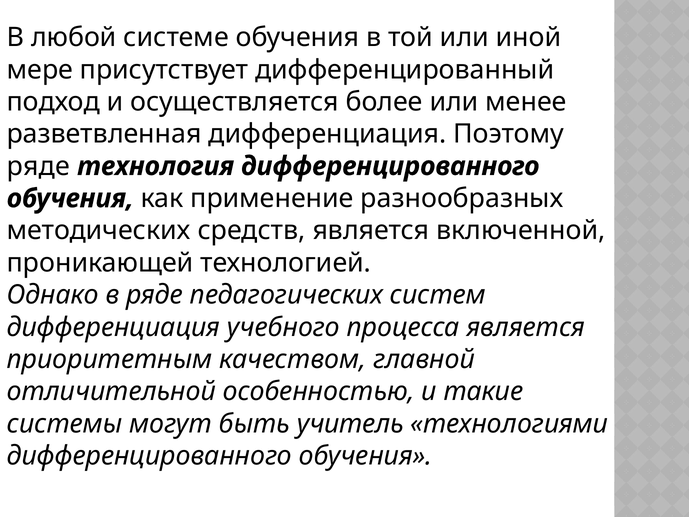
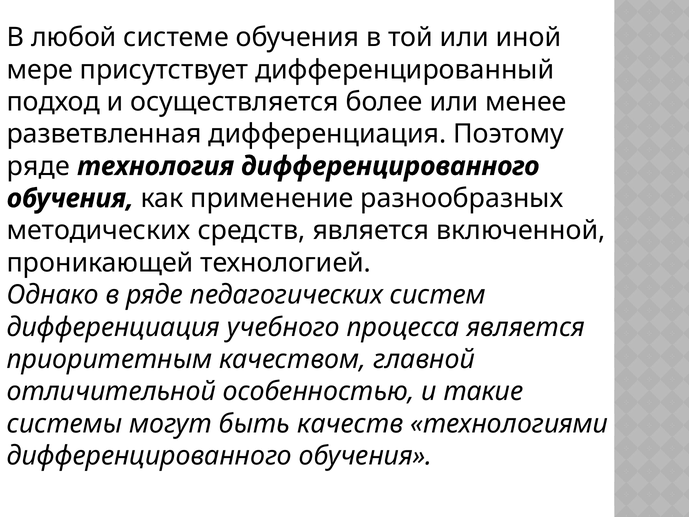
учитель: учитель -> качеств
